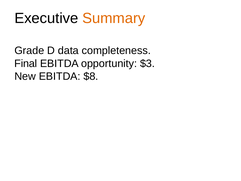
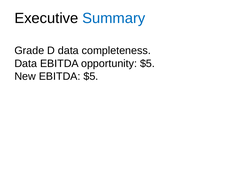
Summary colour: orange -> blue
Final at (26, 63): Final -> Data
opportunity $3: $3 -> $5
EBITDA $8: $8 -> $5
